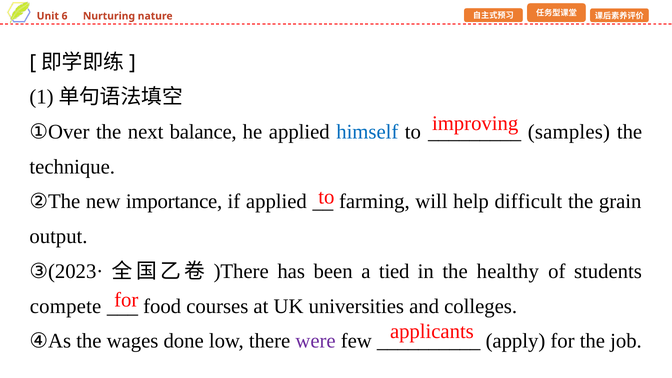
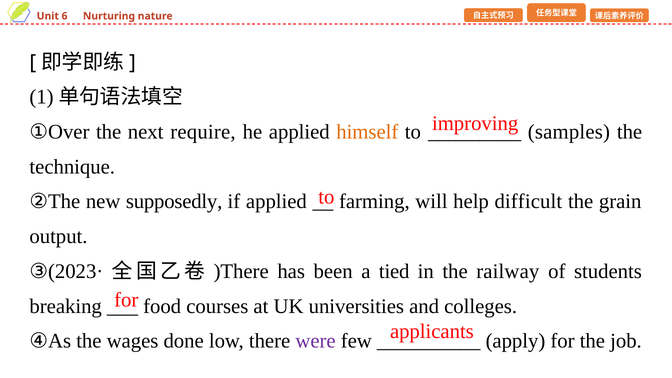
balance: balance -> require
himself colour: blue -> orange
importance: importance -> supposedly
healthy: healthy -> railway
compete: compete -> breaking
